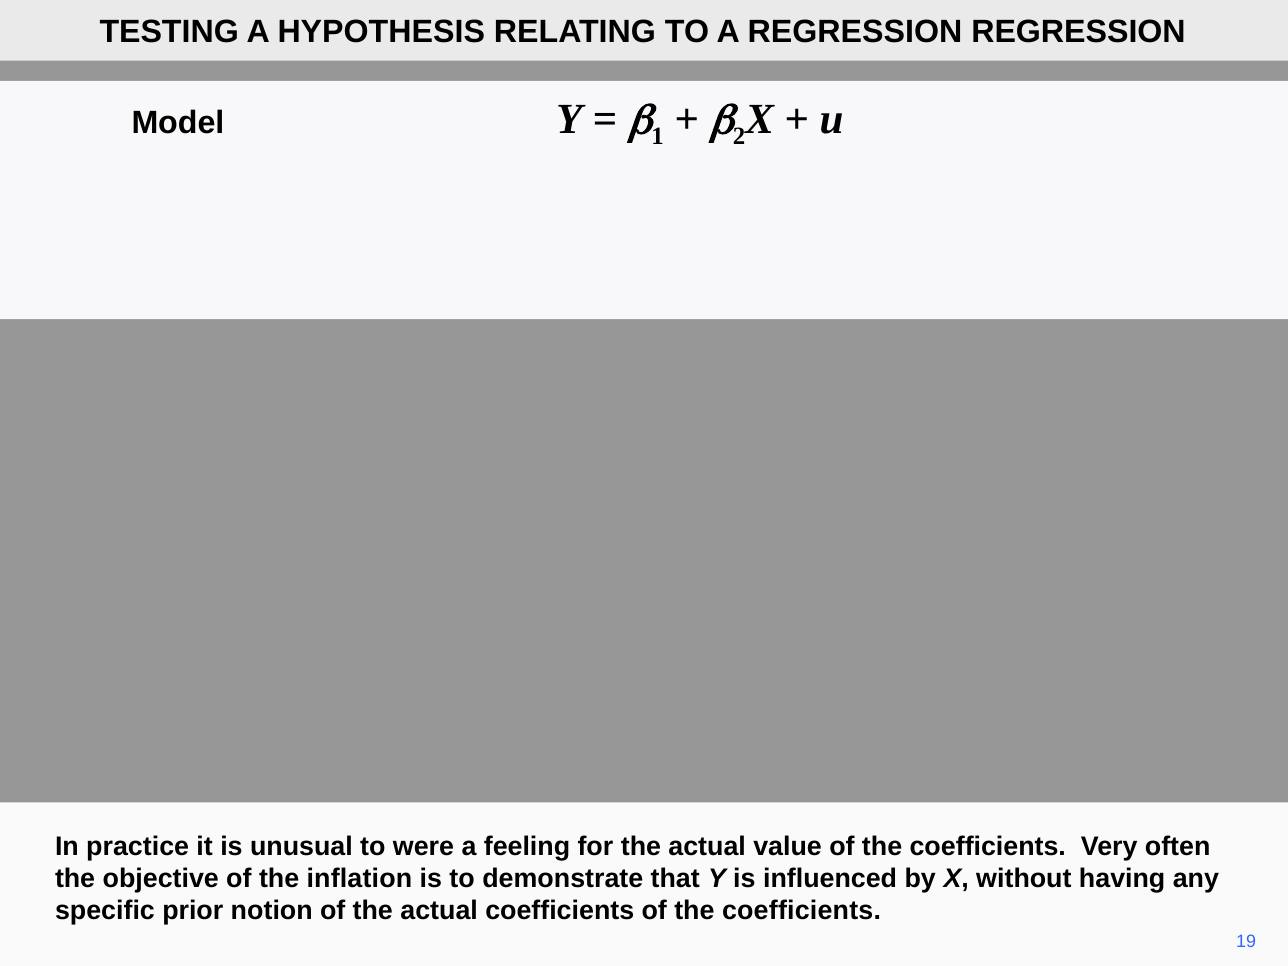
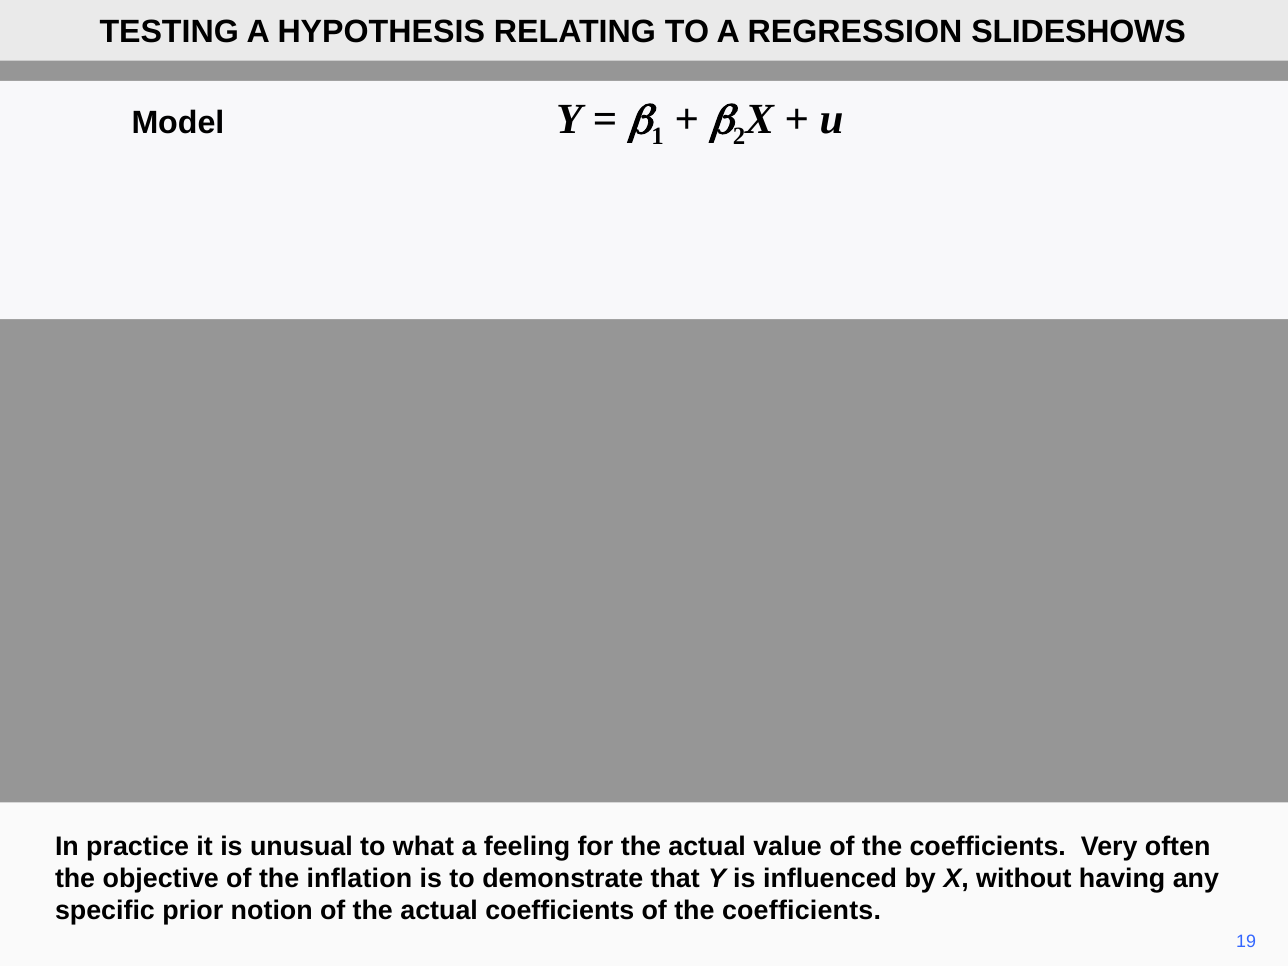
REGRESSION REGRESSION: REGRESSION -> SLIDESHOWS
were: were -> what
